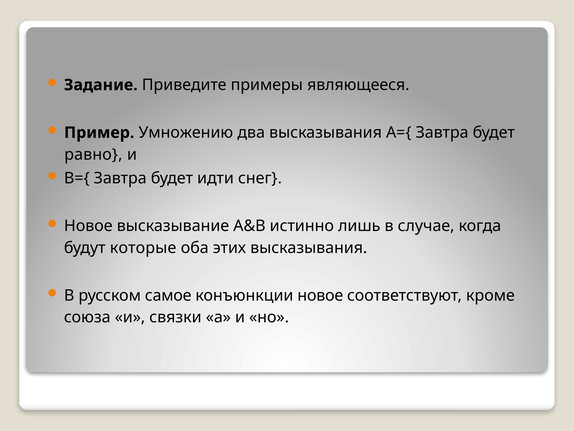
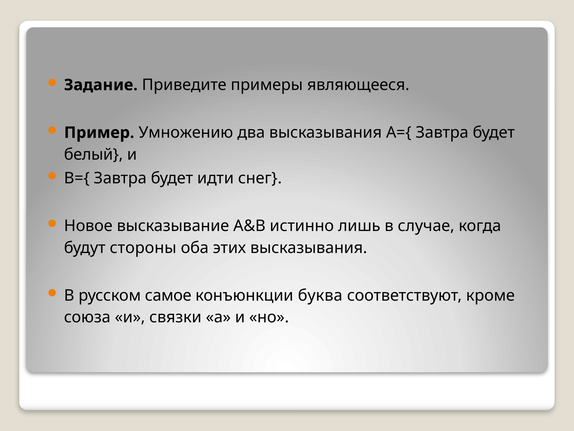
равно: равно -> белый
которые: которые -> стороны
конъюнкции новое: новое -> буква
